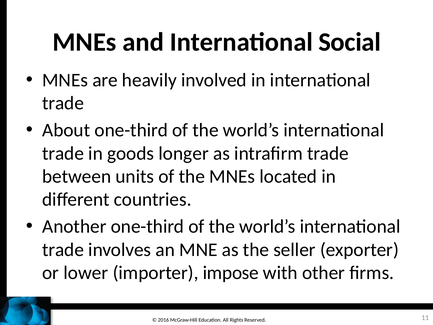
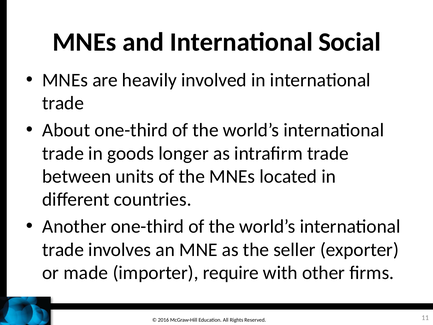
lower: lower -> made
impose: impose -> require
